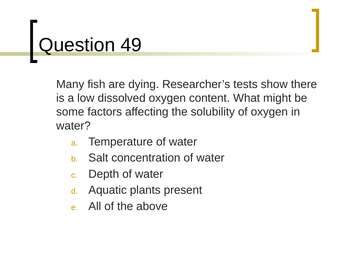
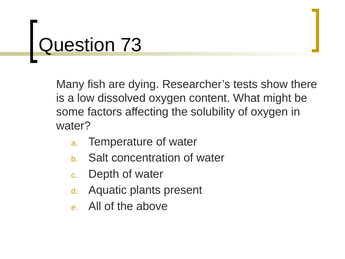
49: 49 -> 73
